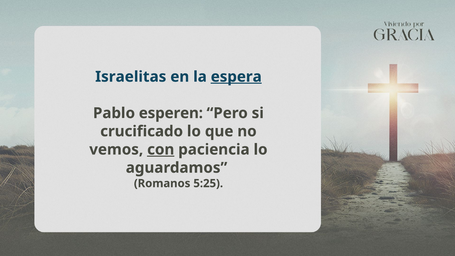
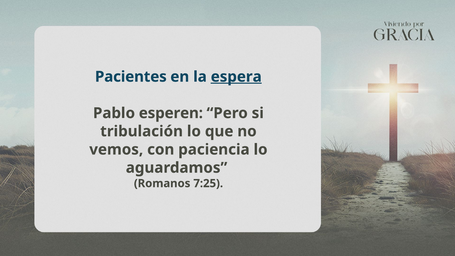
Israelitas: Israelitas -> Pacientes
crucificado: crucificado -> tribulación
con underline: present -> none
5:25: 5:25 -> 7:25
